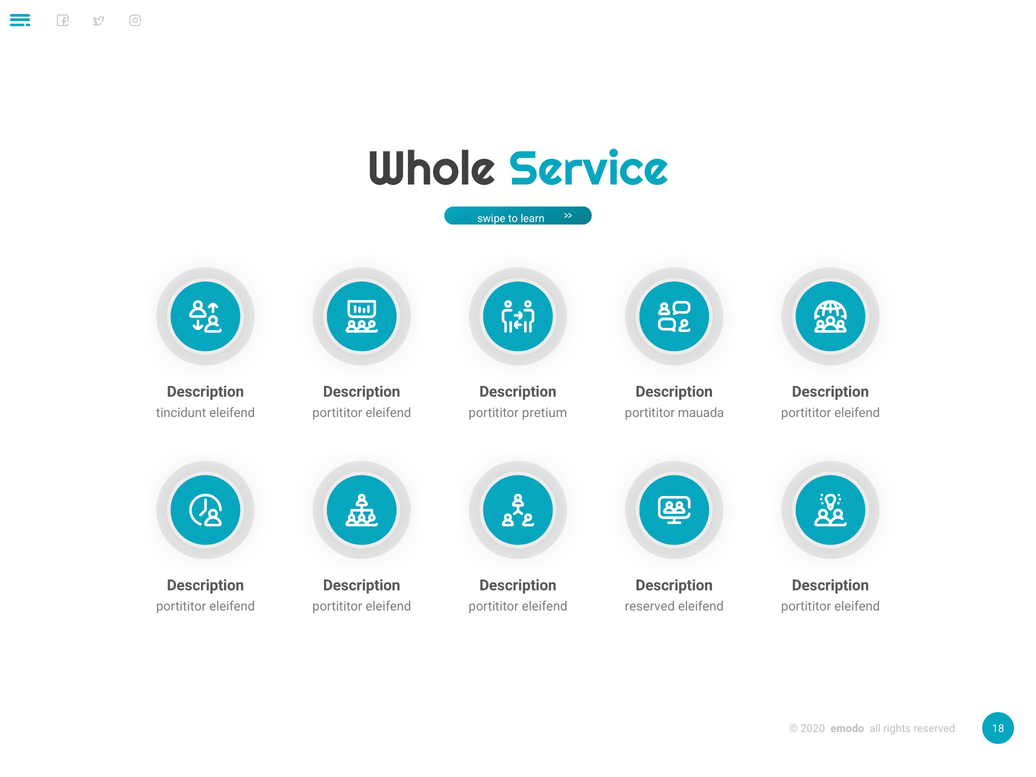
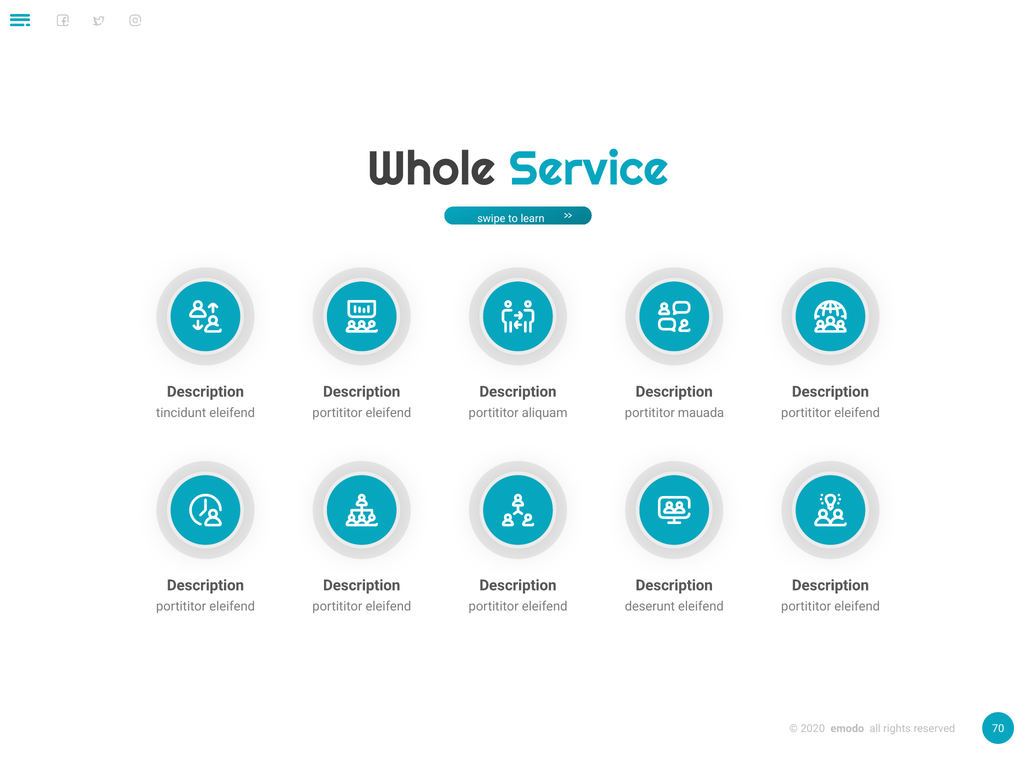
pretium: pretium -> aliquam
reserved at (650, 607): reserved -> deserunt
18: 18 -> 70
